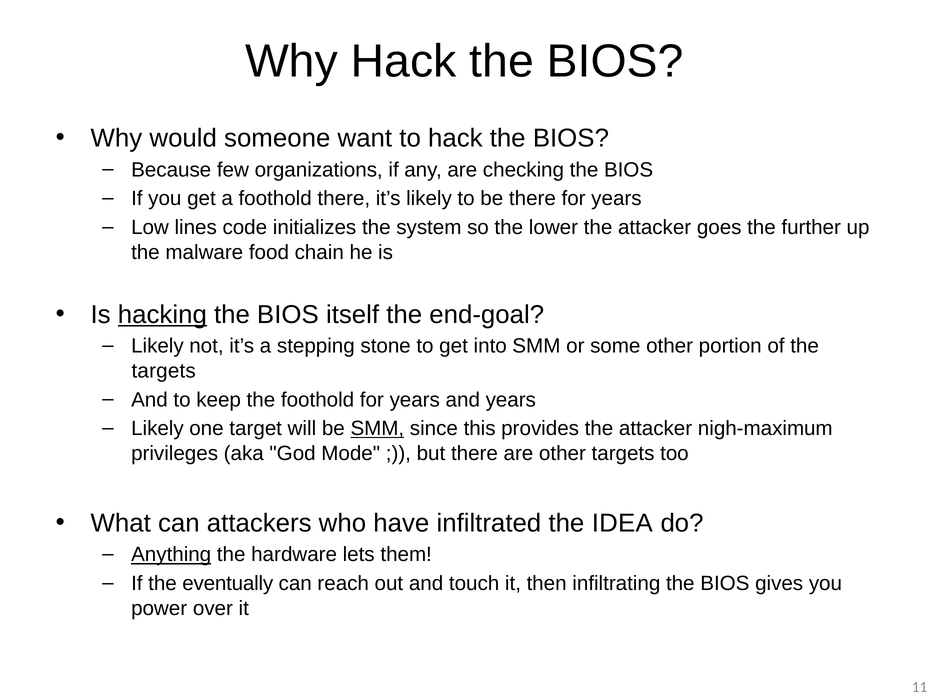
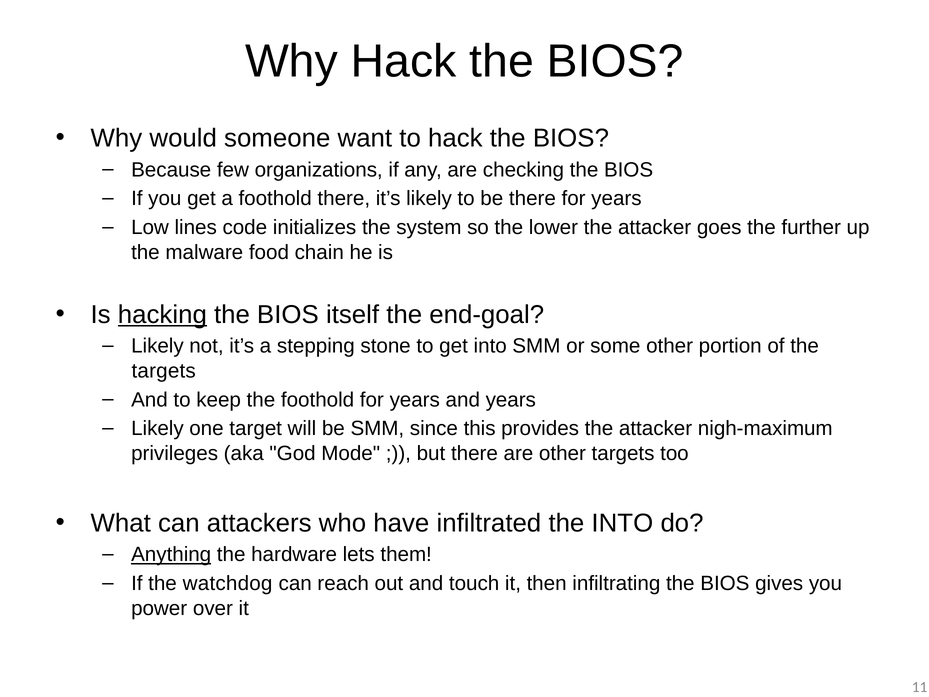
SMM at (377, 428) underline: present -> none
the IDEA: IDEA -> INTO
eventually: eventually -> watchdog
